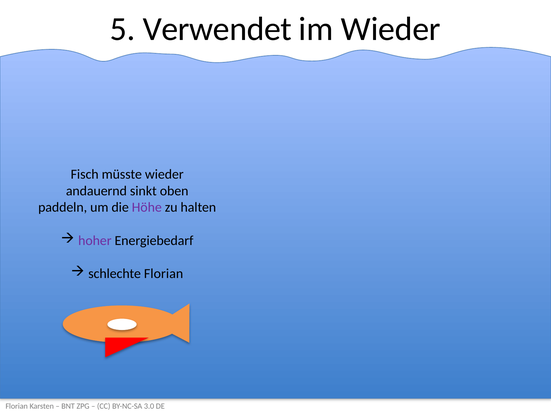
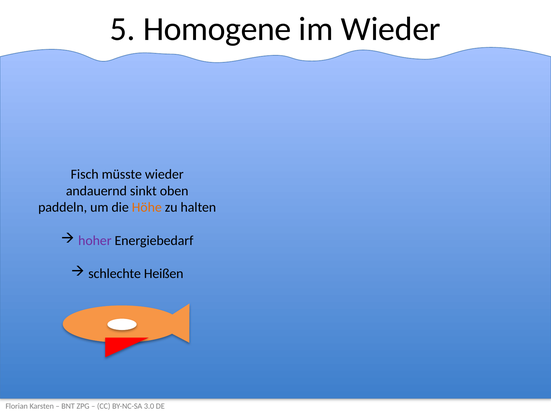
Verwendet: Verwendet -> Homogene
Höhe colour: purple -> orange
schlechte Florian: Florian -> Heißen
